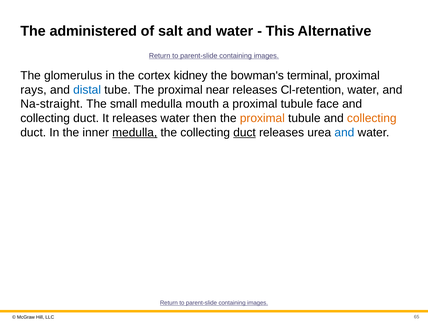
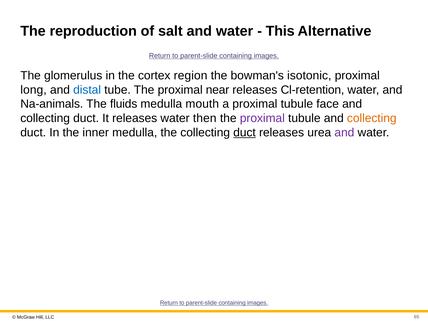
administered: administered -> reproduction
kidney: kidney -> region
terminal: terminal -> isotonic
rays: rays -> long
Na-straight: Na-straight -> Na-animals
small: small -> fluids
proximal at (262, 118) colour: orange -> purple
medulla at (135, 133) underline: present -> none
and at (344, 133) colour: blue -> purple
